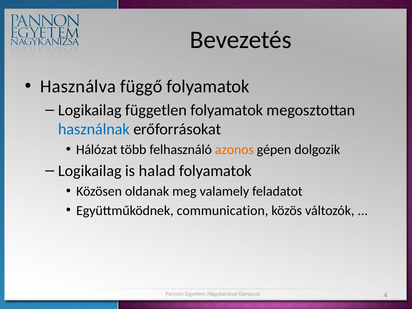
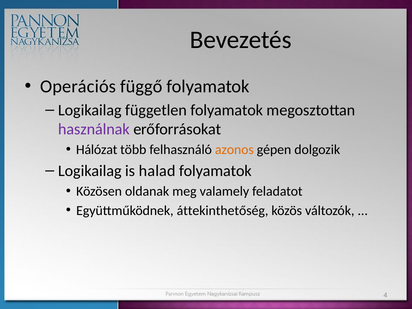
Használva: Használva -> Operációs
használnak colour: blue -> purple
communication: communication -> áttekinthetőség
